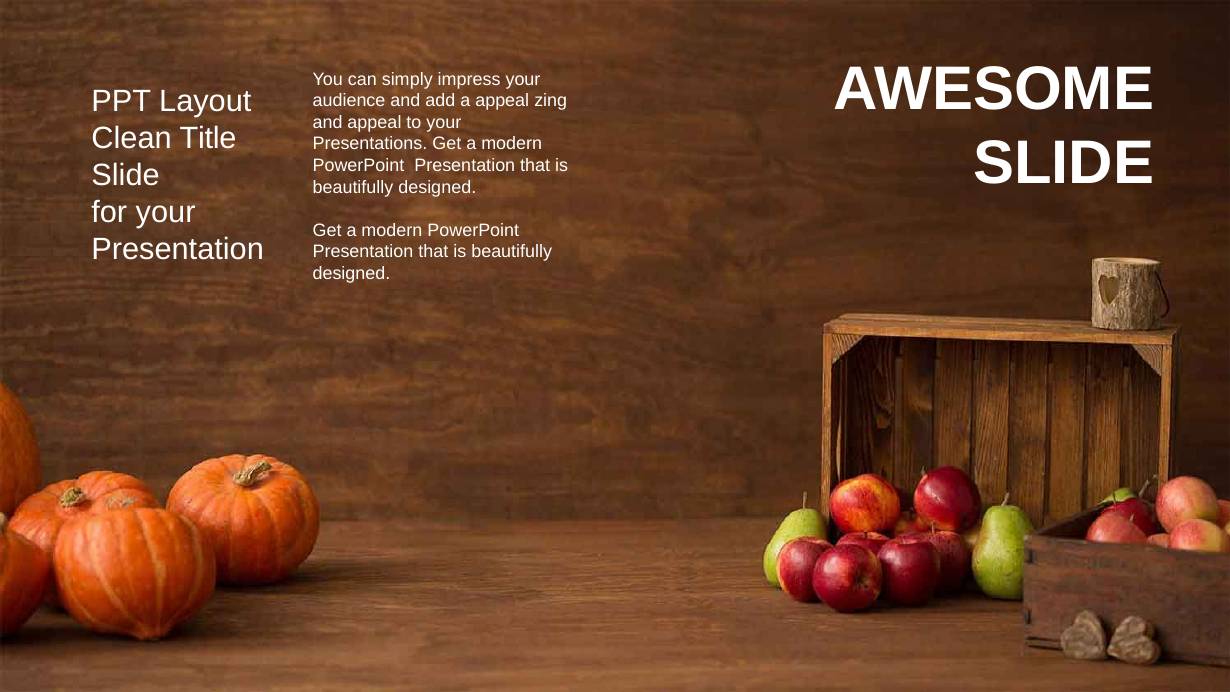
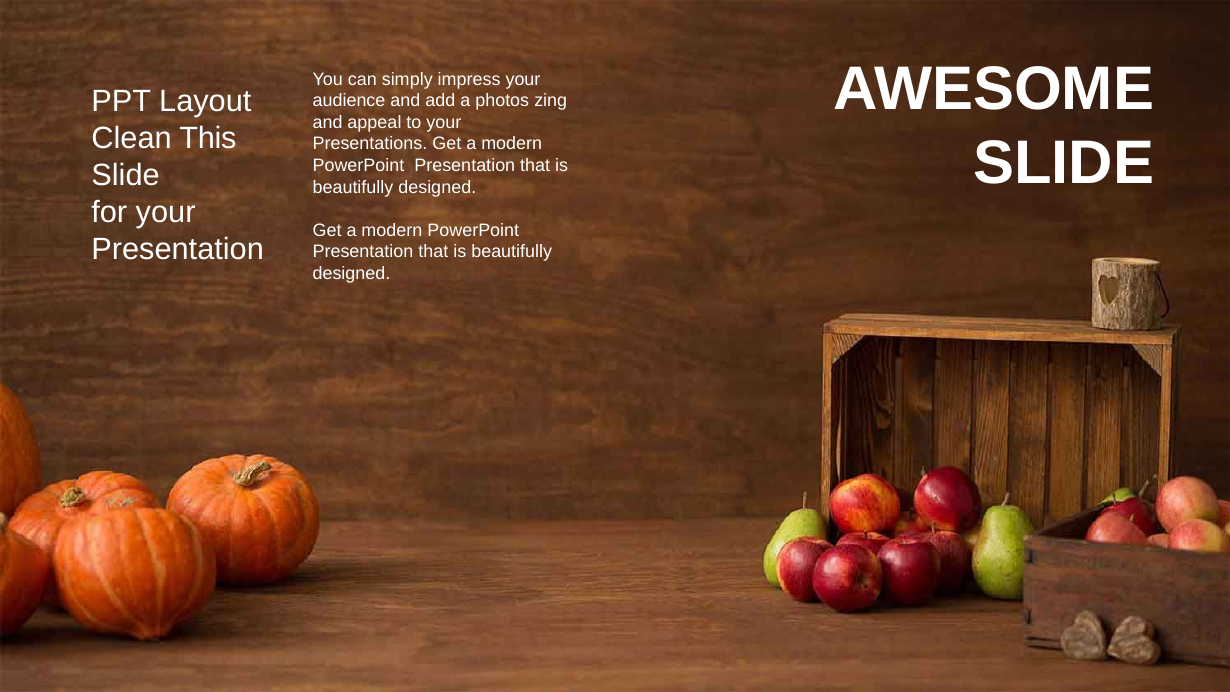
a appeal: appeal -> photos
Title: Title -> This
